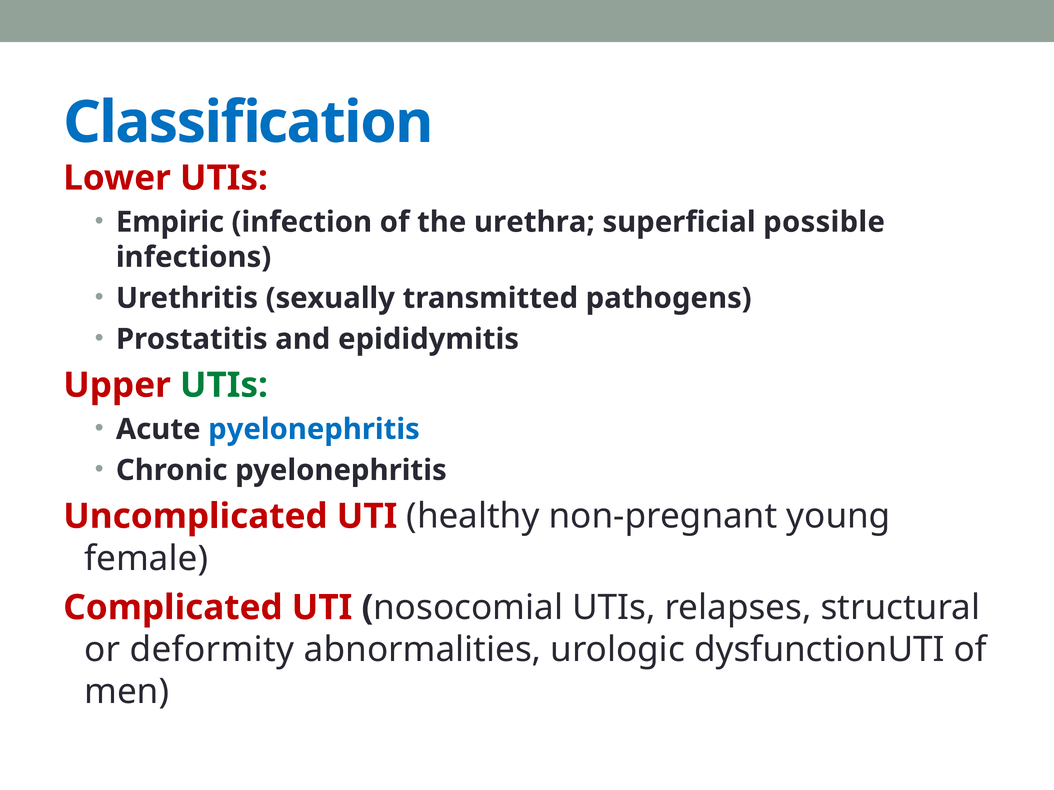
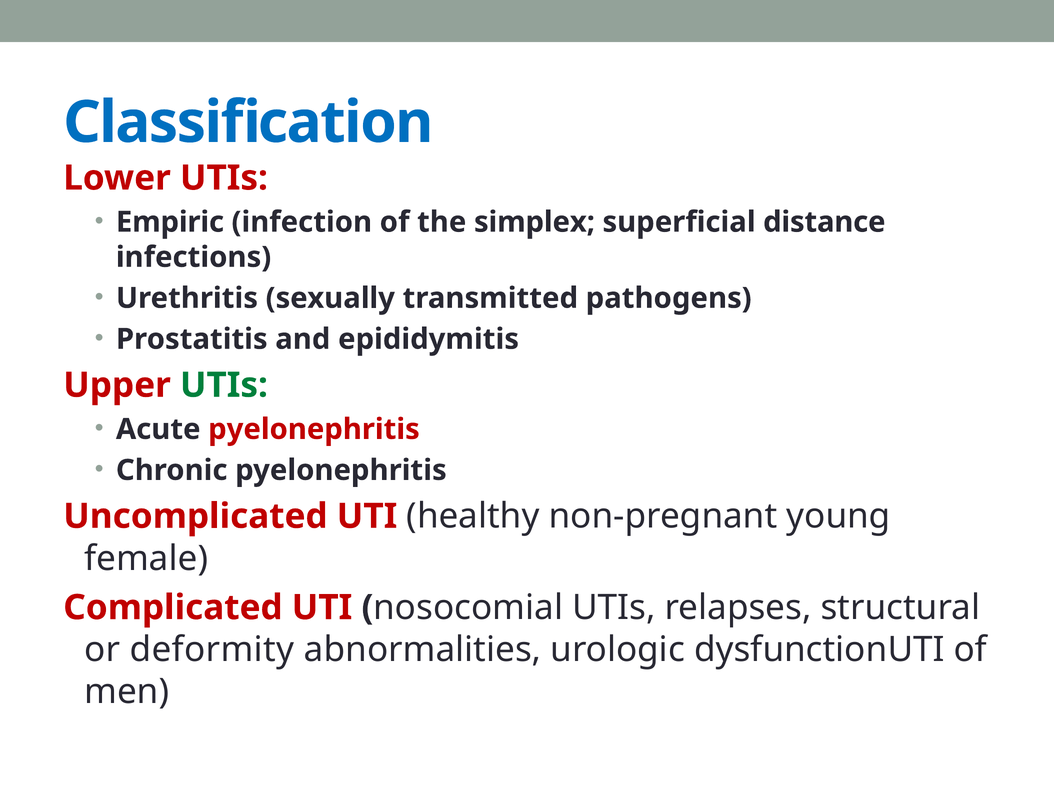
urethra: urethra -> simplex
possible: possible -> distance
pyelonephritis at (314, 430) colour: blue -> red
